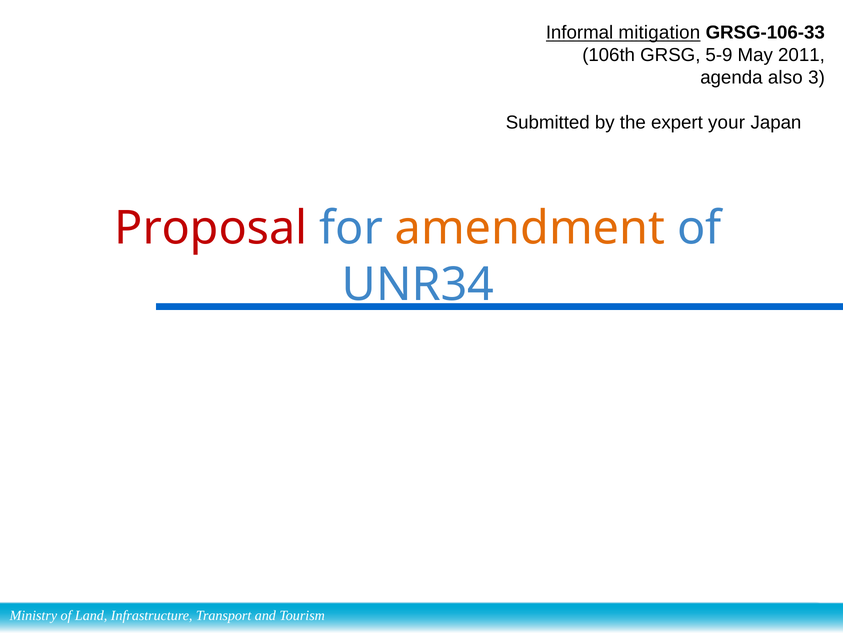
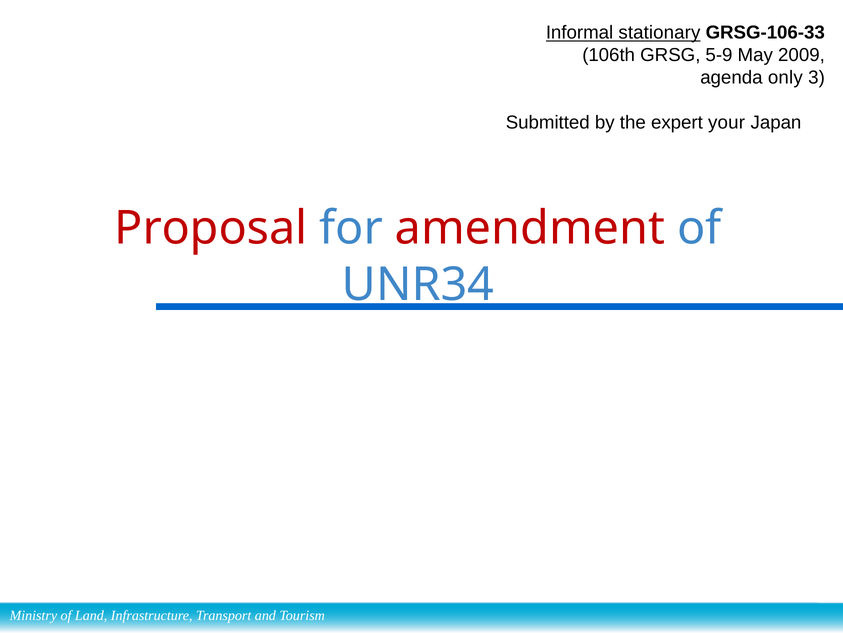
mitigation: mitigation -> stationary
2011: 2011 -> 2009
also: also -> only
amendment colour: orange -> red
